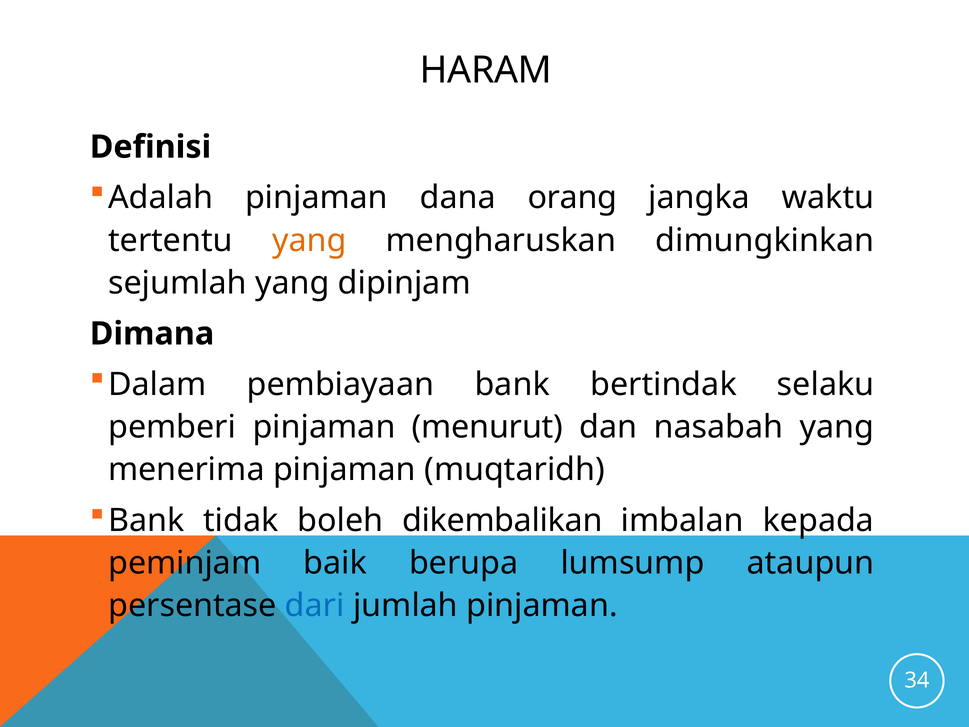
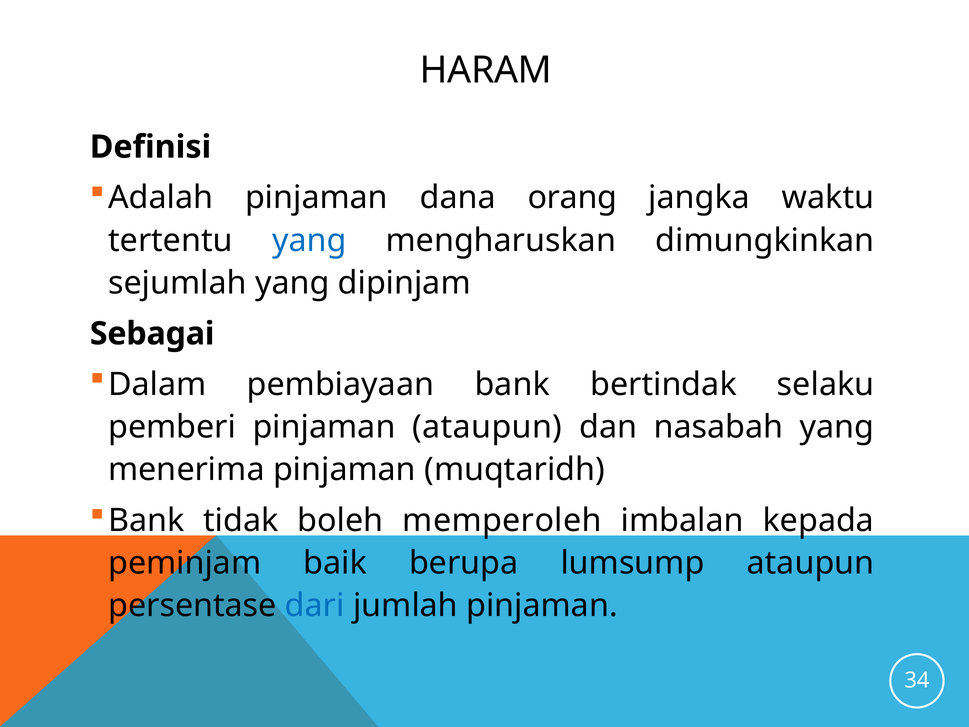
yang at (309, 240) colour: orange -> blue
Dimana: Dimana -> Sebagai
pinjaman menurut: menurut -> ataupun
dikembalikan: dikembalikan -> memperoleh
